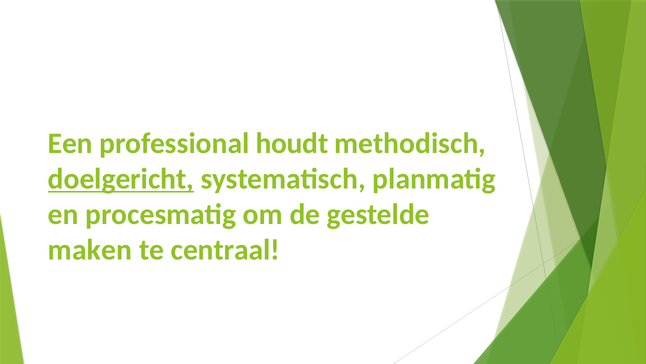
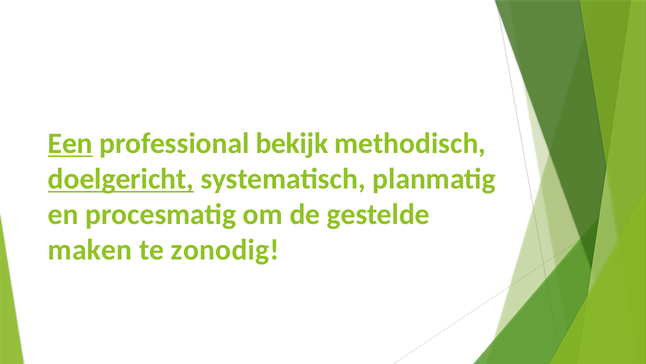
Een underline: none -> present
houdt: houdt -> bekijk
centraal: centraal -> zonodig
